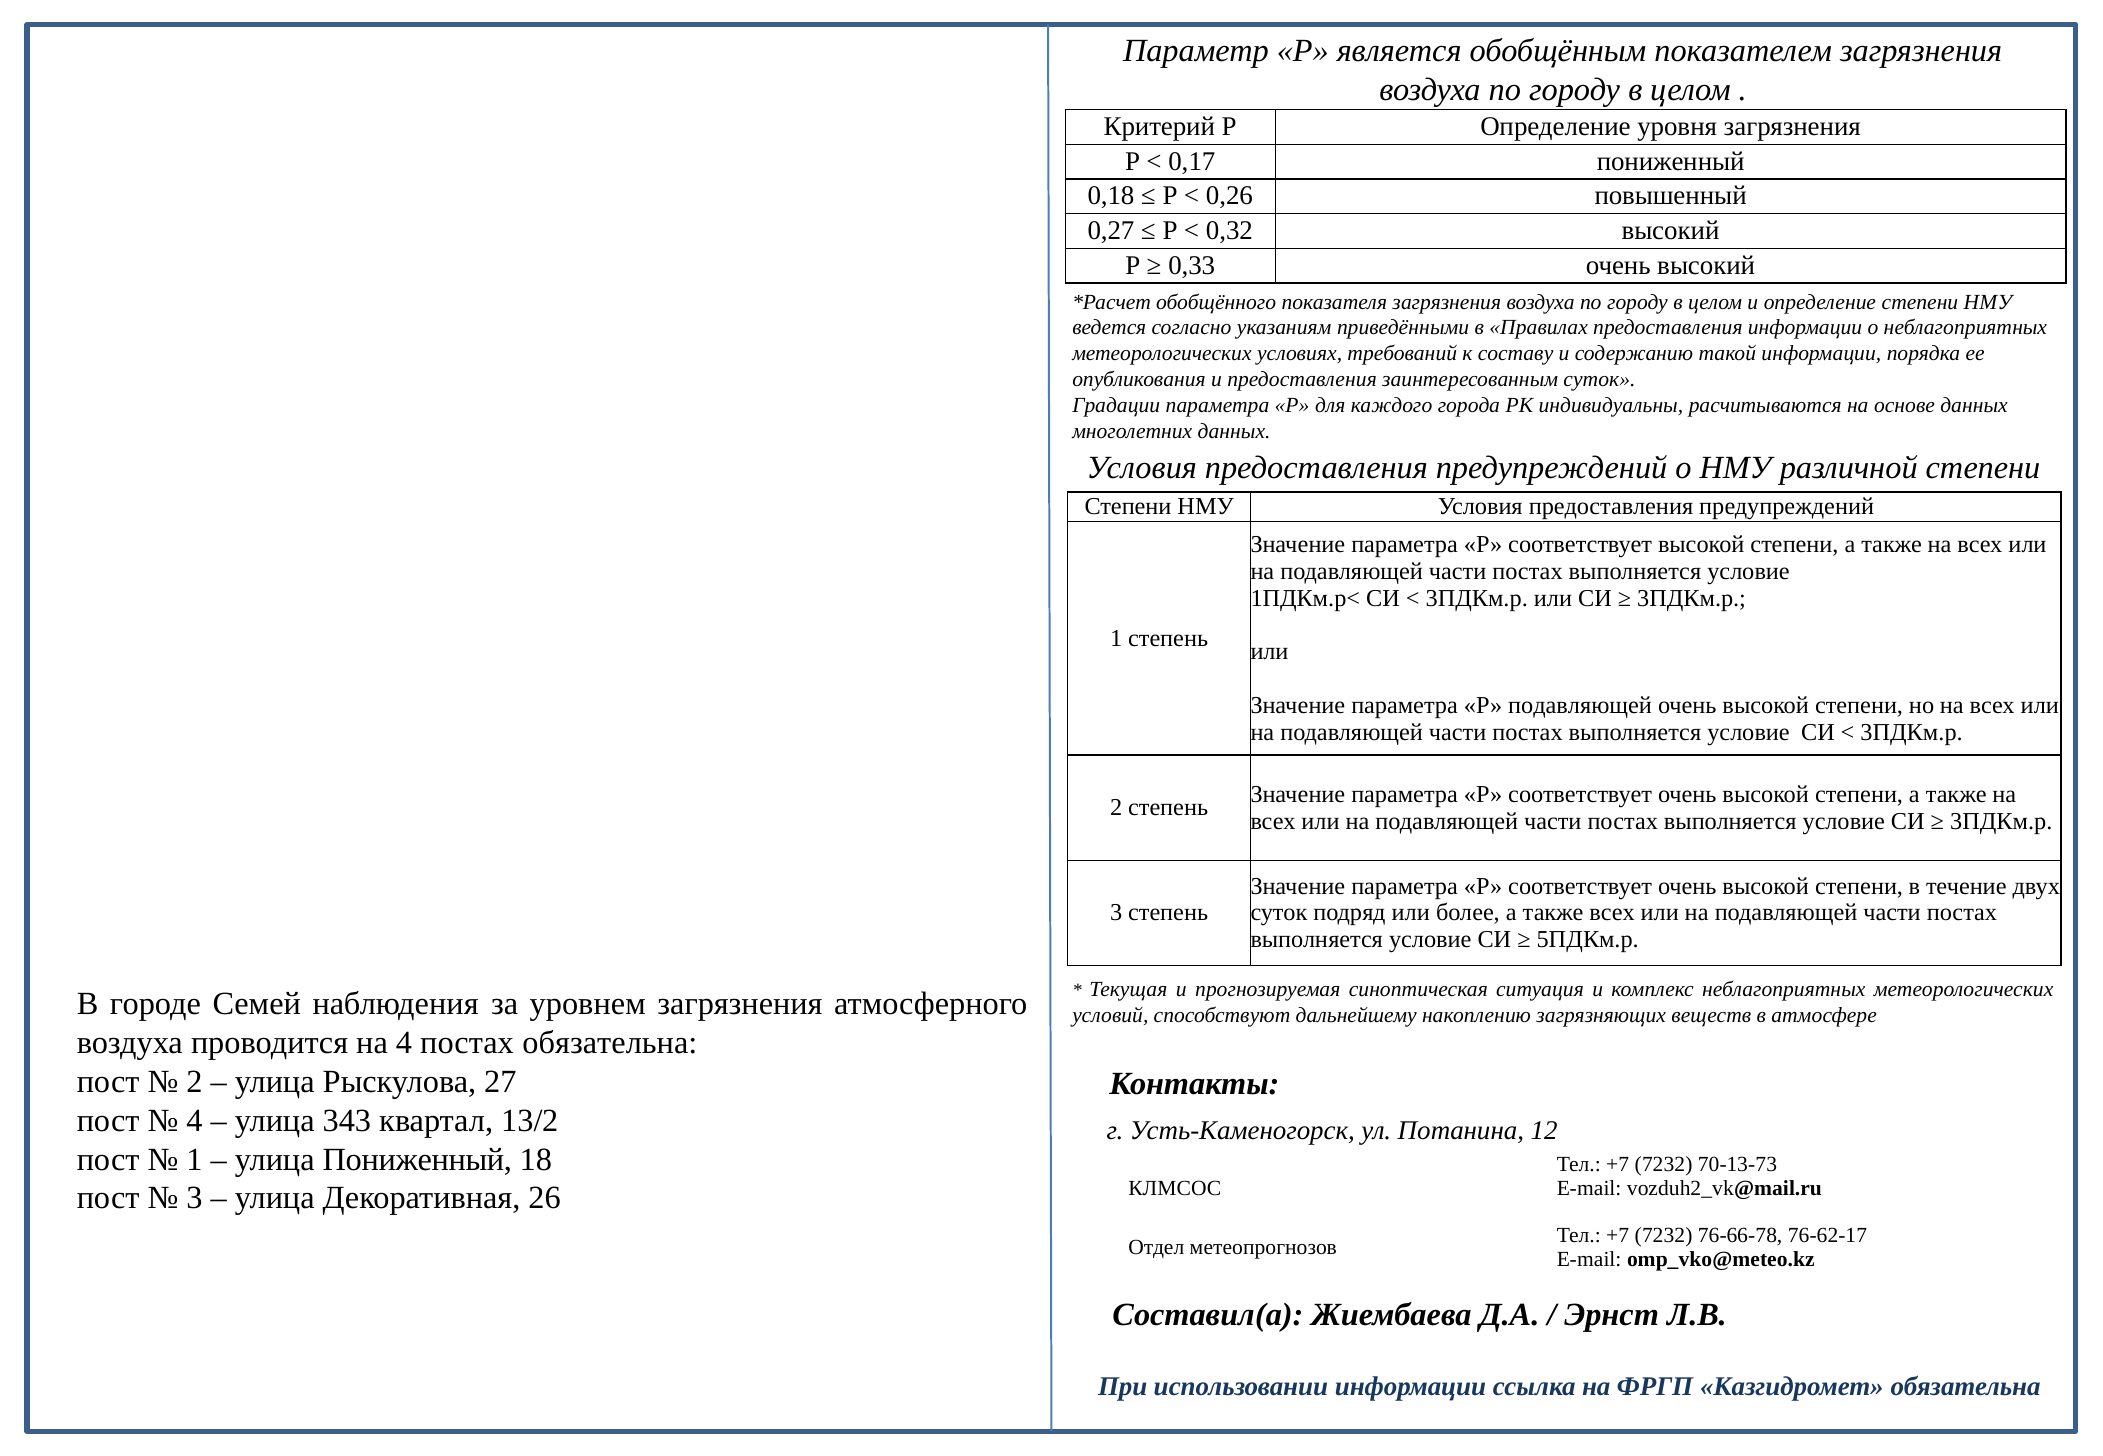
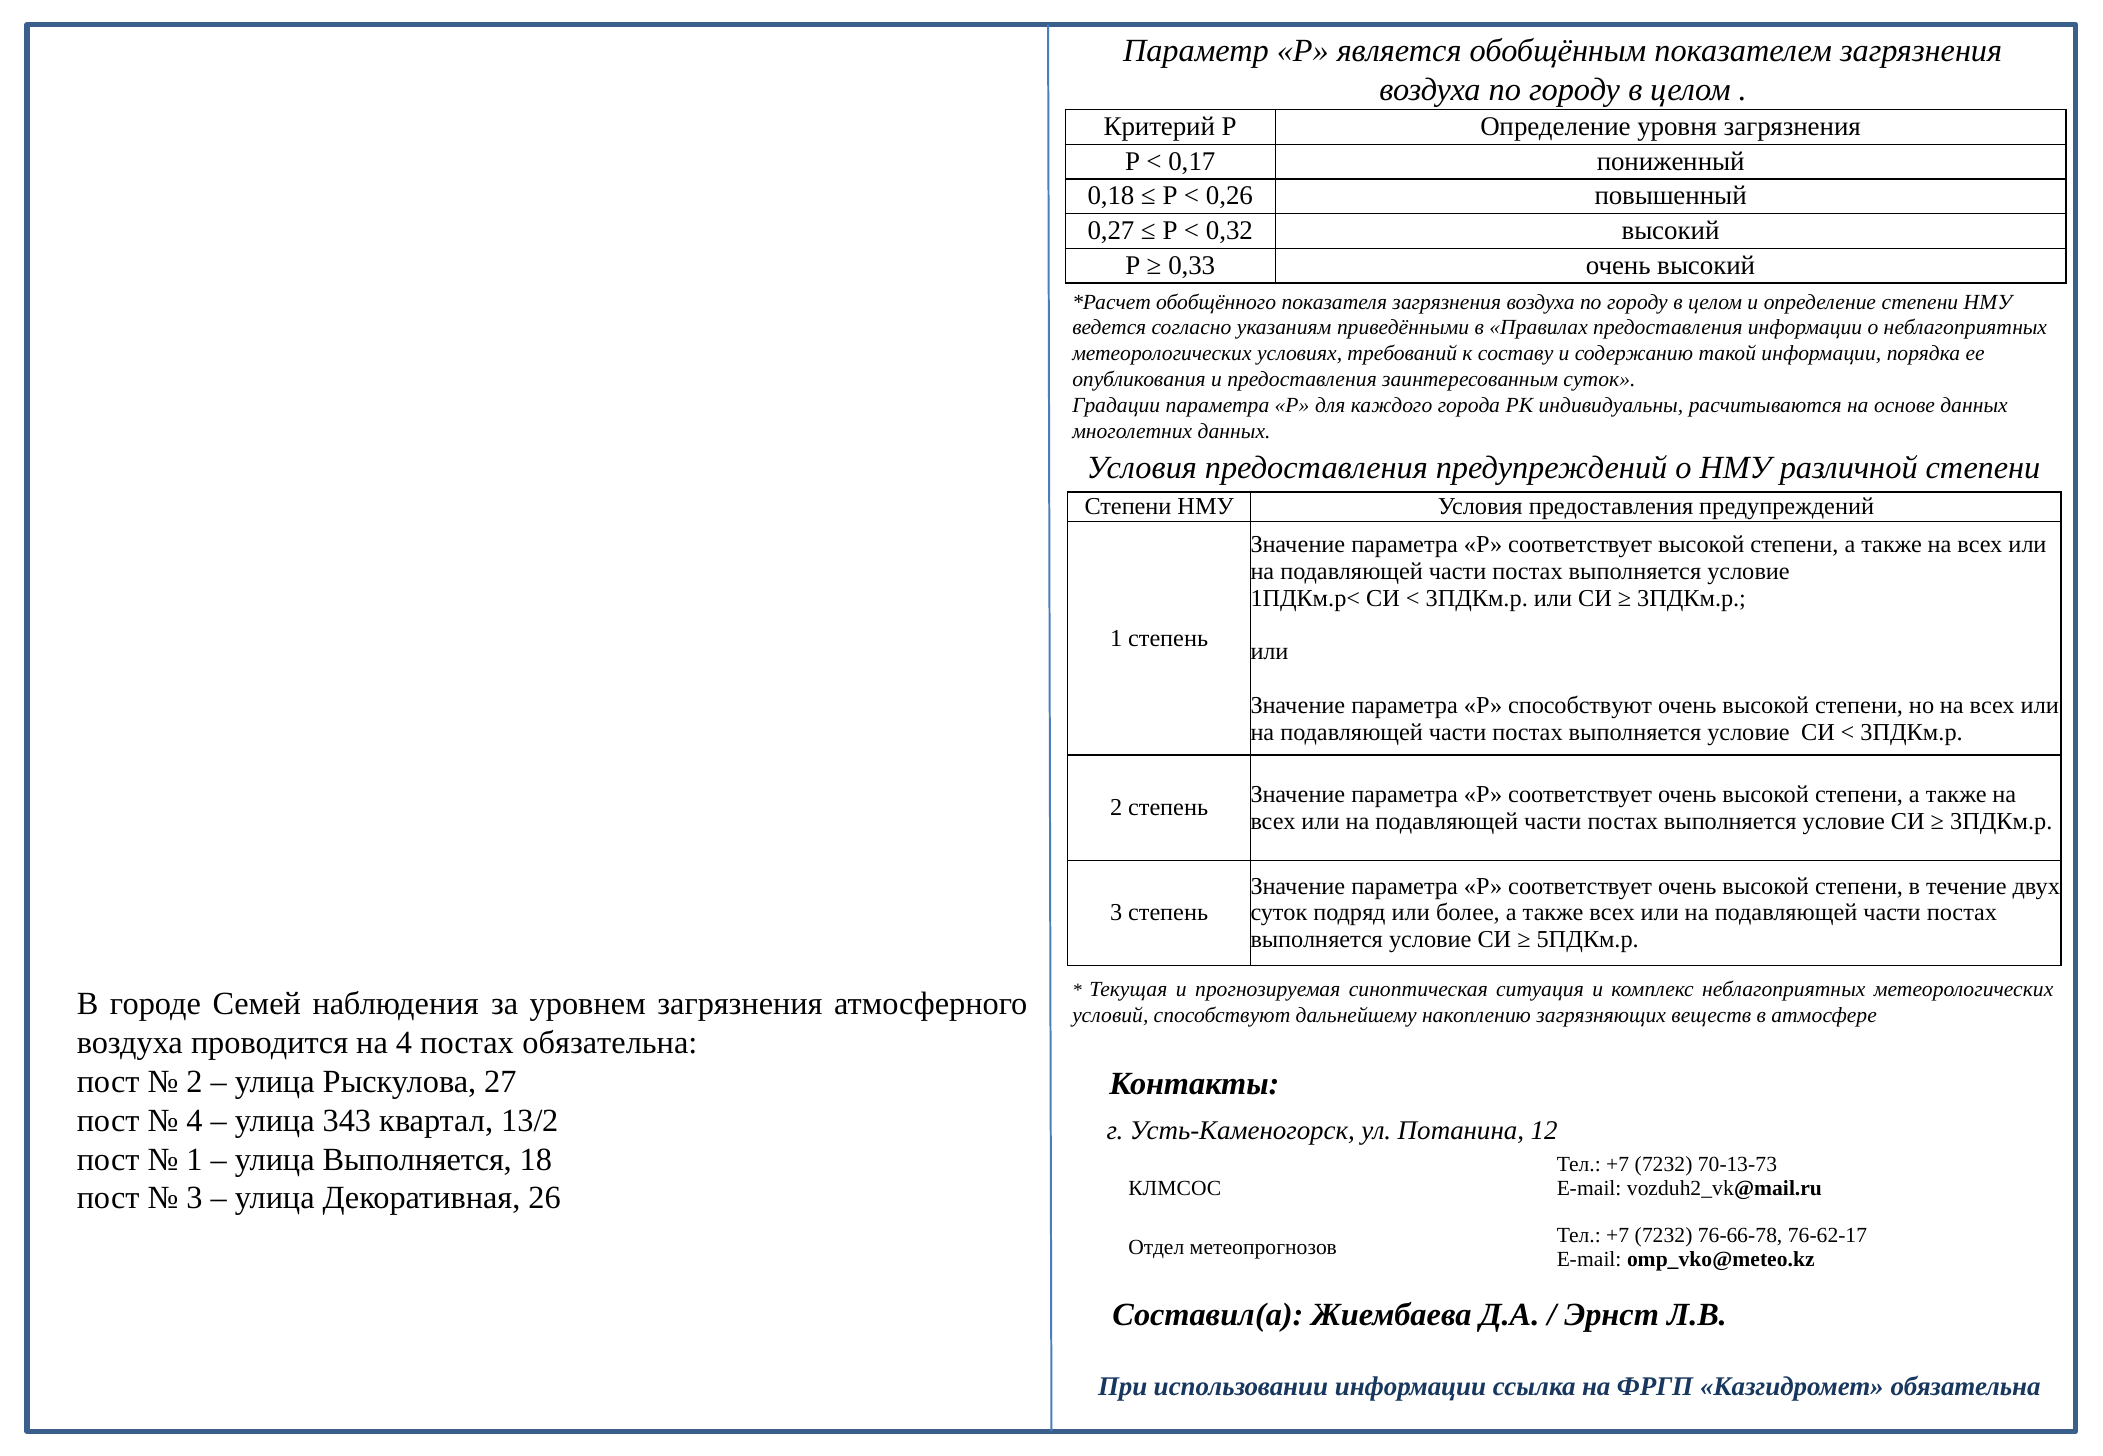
Р подавляющей: подавляющей -> способствуют
улица Пониженный: Пониженный -> Выполняется
